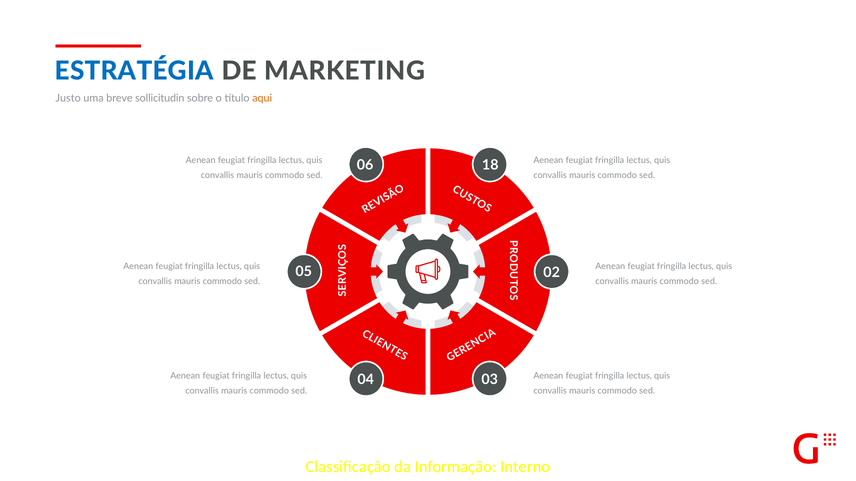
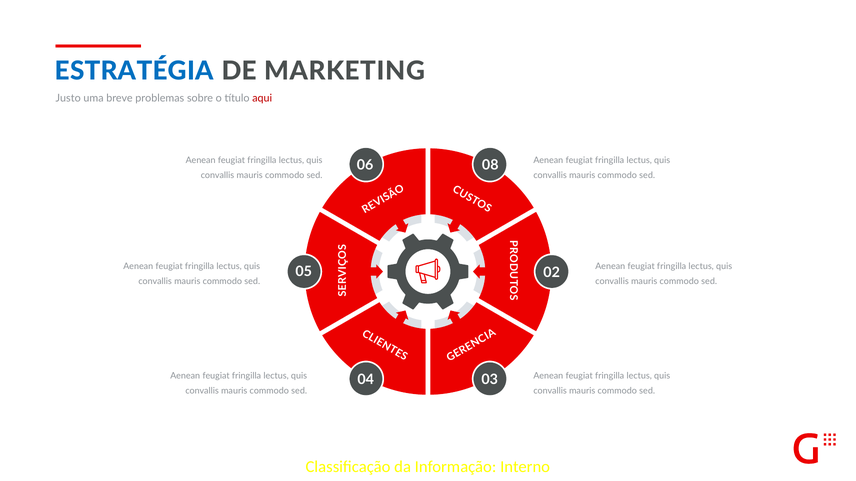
sollicitudin: sollicitudin -> problemas
aqui colour: orange -> red
18: 18 -> 08
